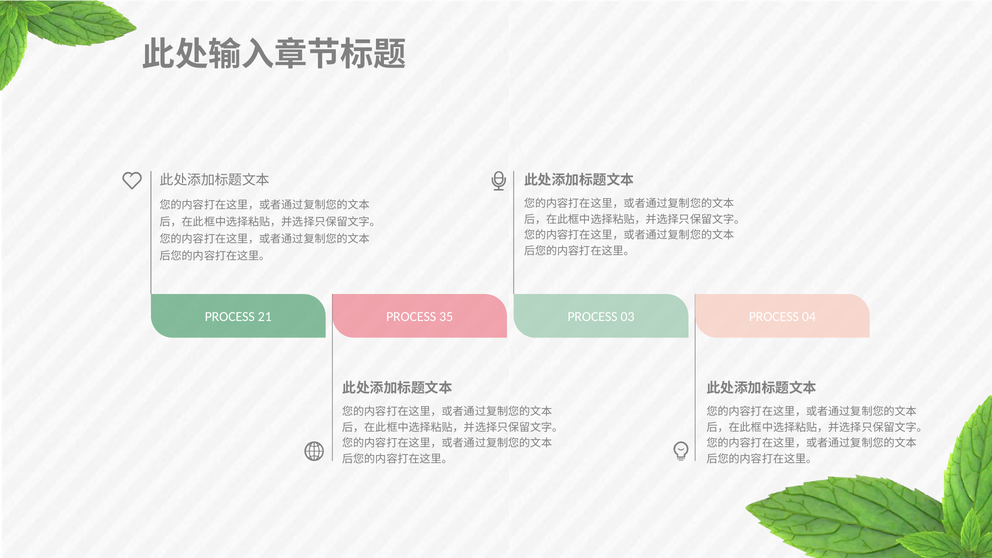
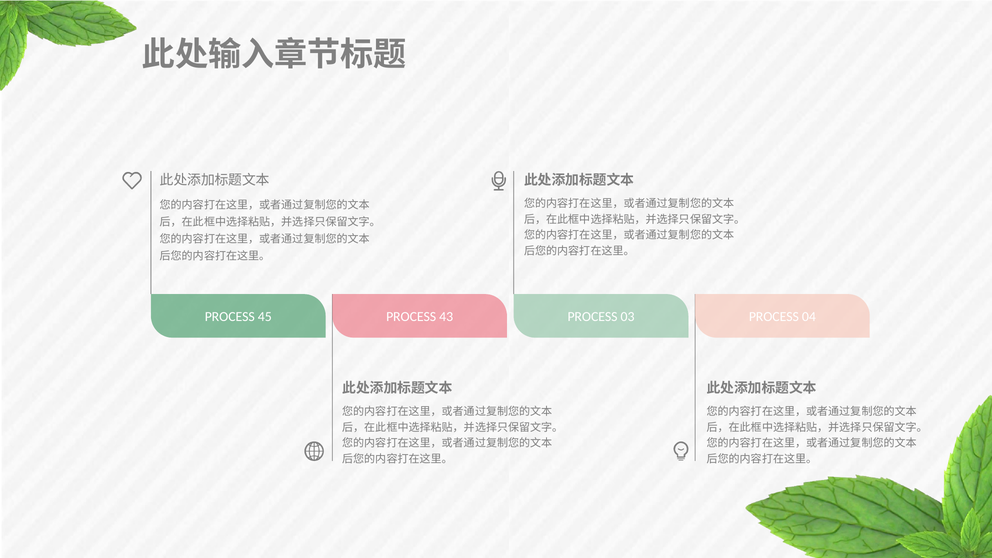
21: 21 -> 45
35: 35 -> 43
